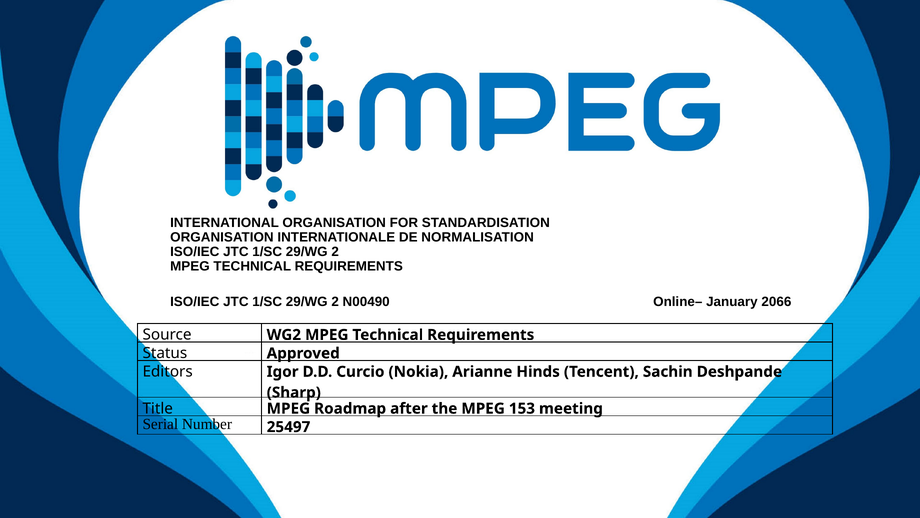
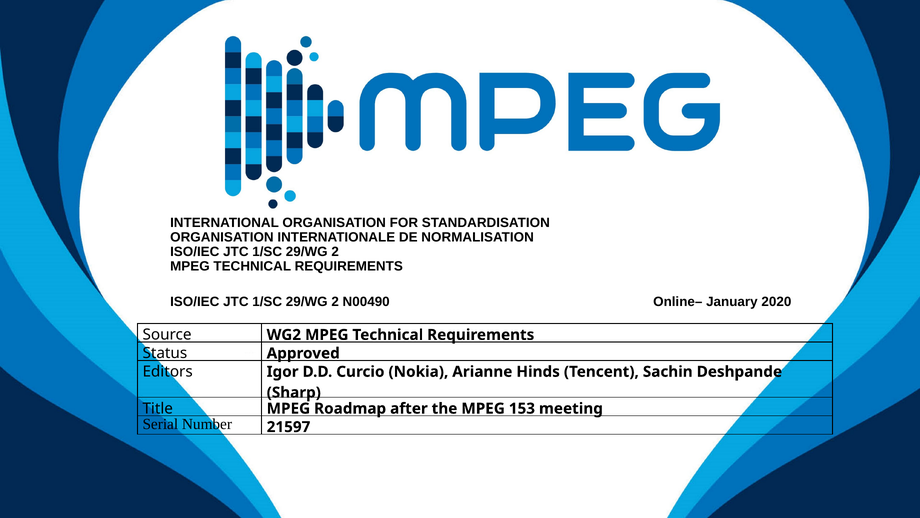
2066: 2066 -> 2020
25497: 25497 -> 21597
